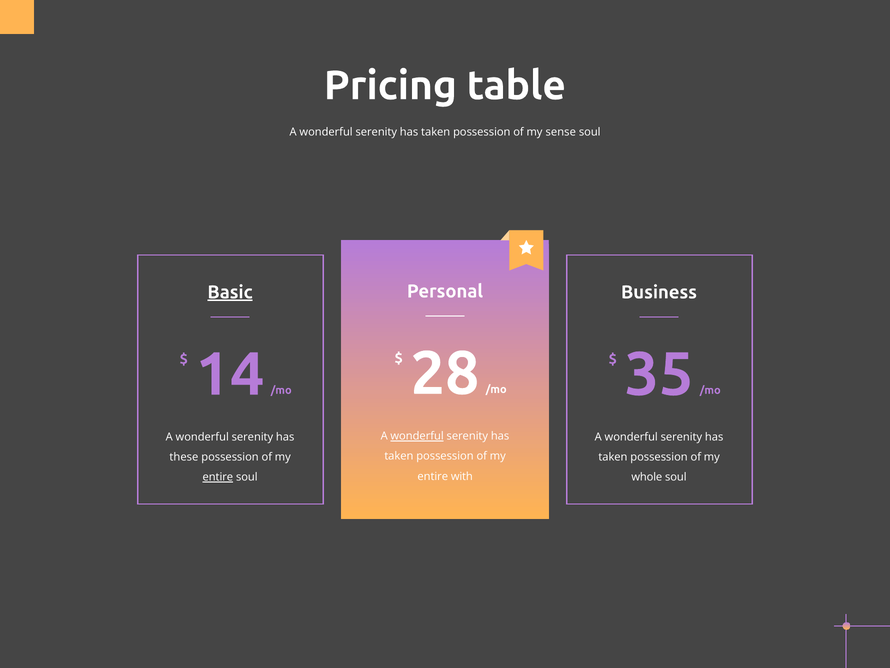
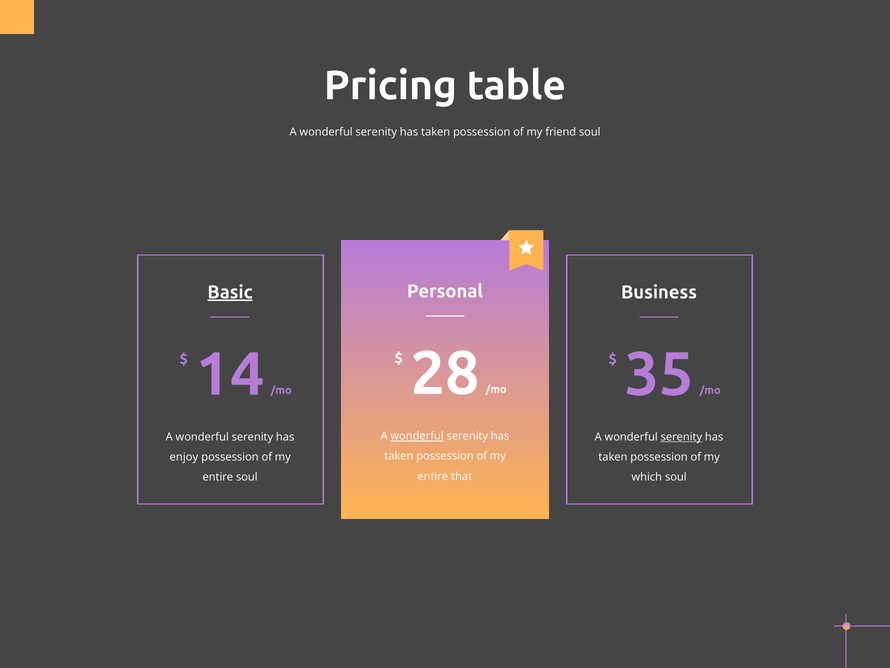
sense: sense -> friend
serenity at (681, 437) underline: none -> present
these: these -> enjoy
with: with -> that
entire at (218, 477) underline: present -> none
whole: whole -> which
